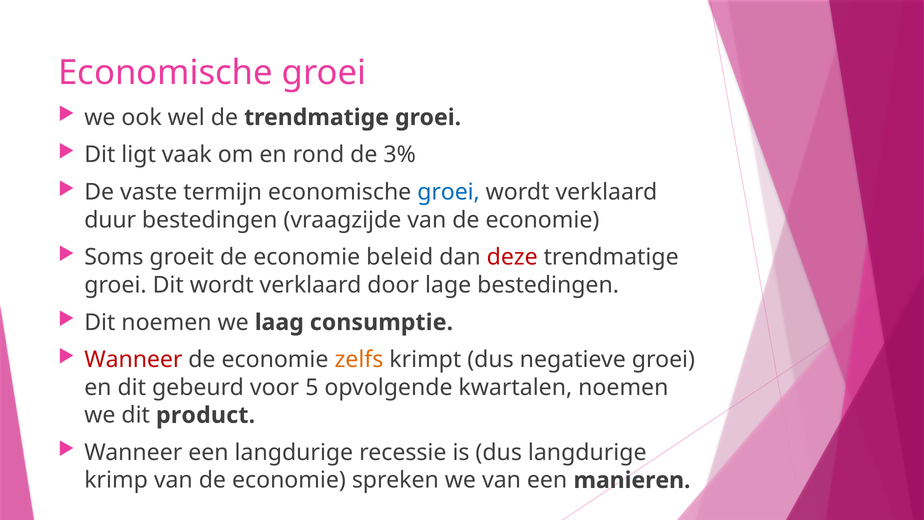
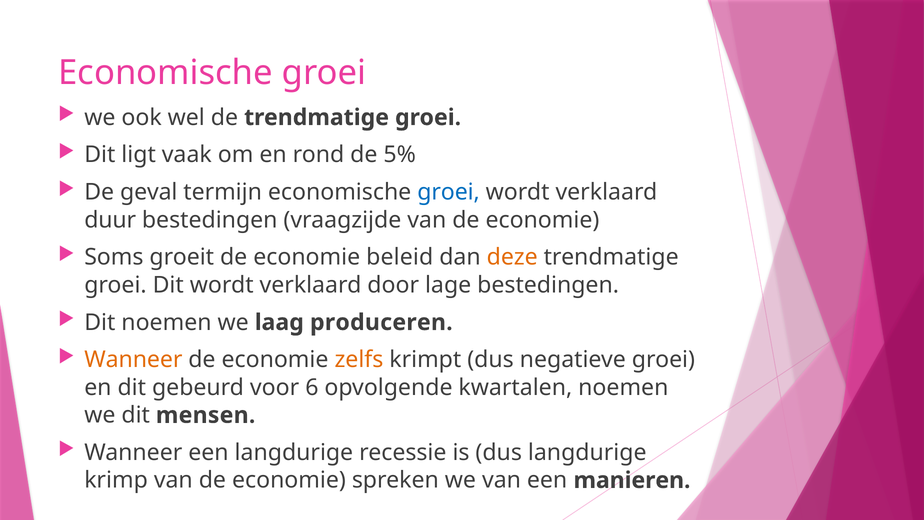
3%: 3% -> 5%
vaste: vaste -> geval
deze colour: red -> orange
consumptie: consumptie -> produceren
Wanneer at (133, 360) colour: red -> orange
5: 5 -> 6
product: product -> mensen
